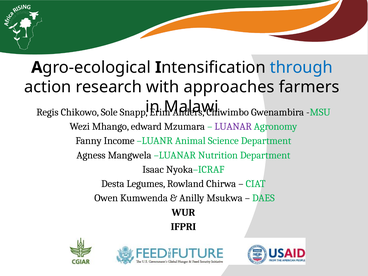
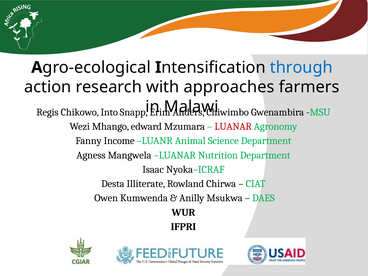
Sole: Sole -> Into
LUANAR at (233, 127) colour: purple -> red
Legumes: Legumes -> Illiterate
